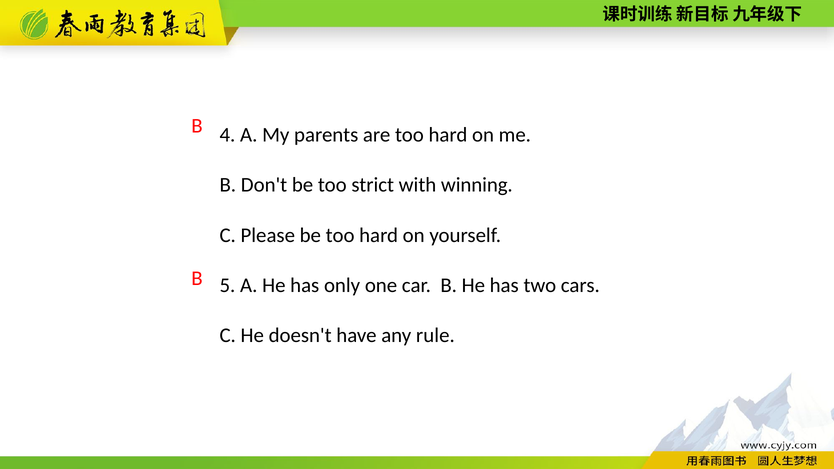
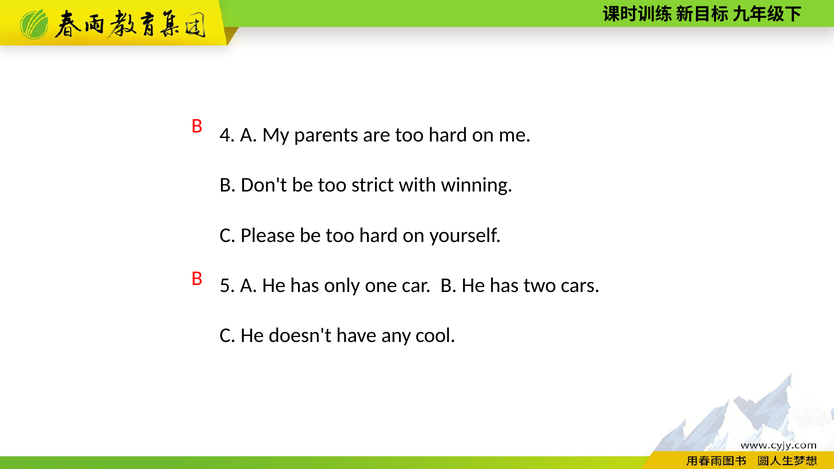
rule: rule -> cool
